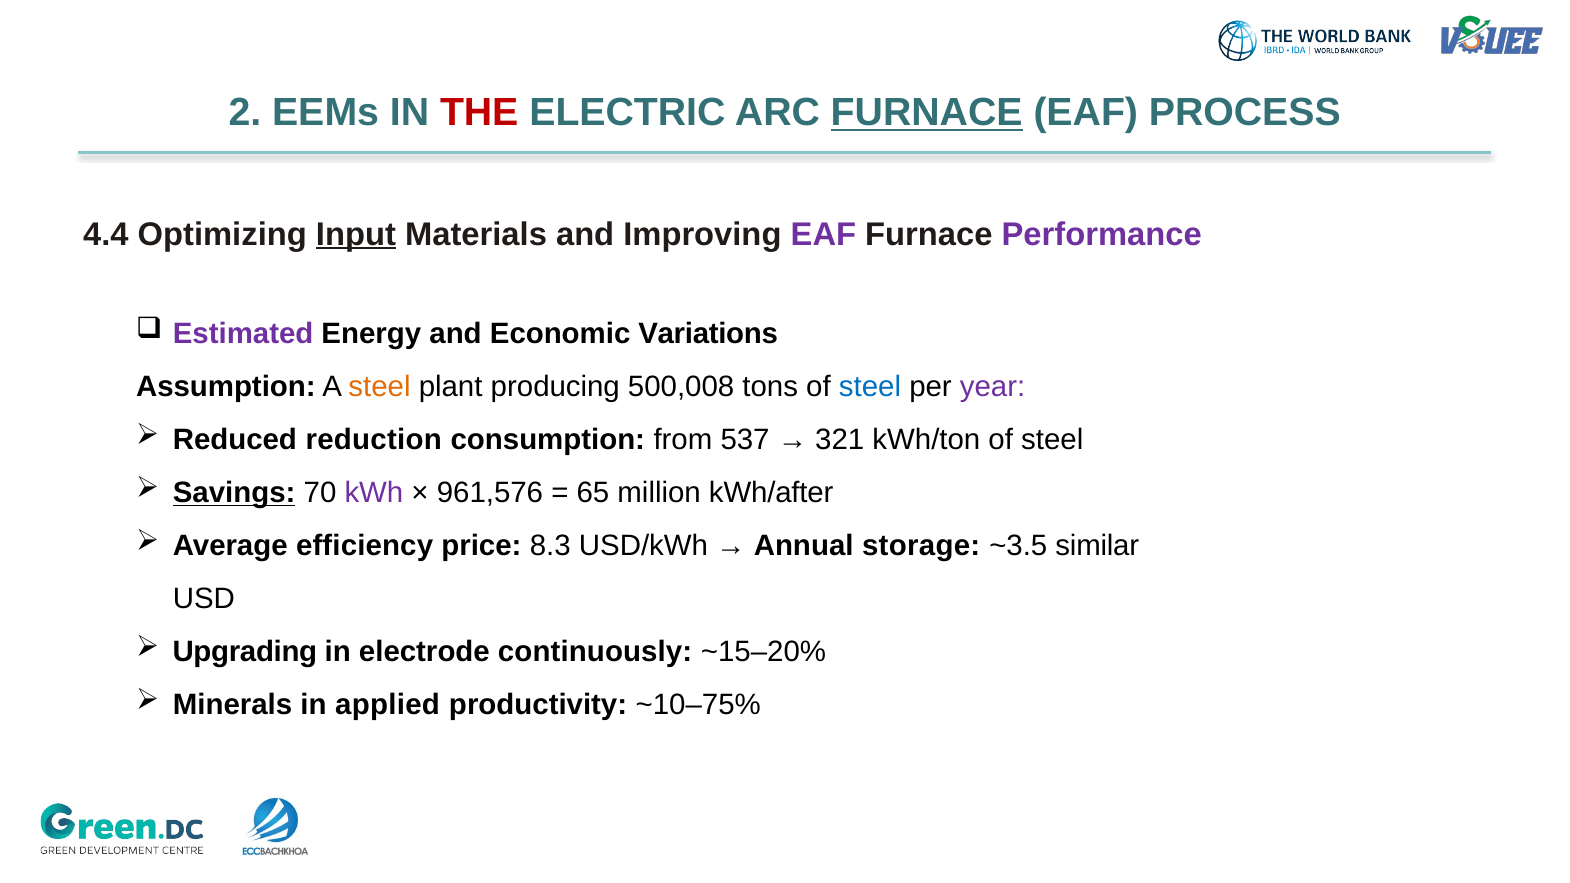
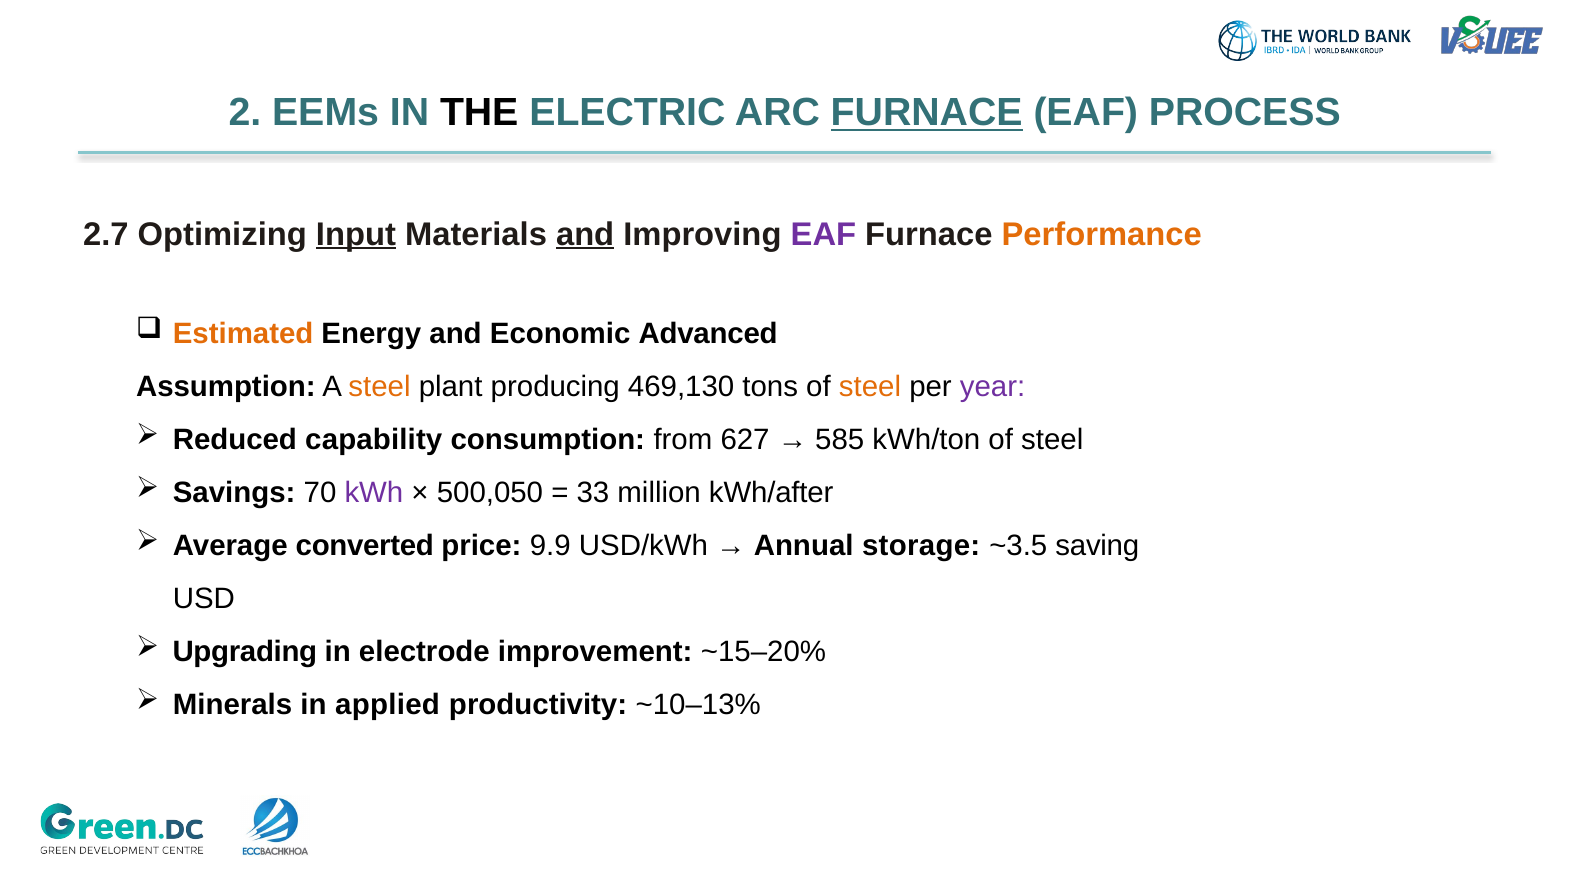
THE colour: red -> black
4.4: 4.4 -> 2.7
and at (585, 234) underline: none -> present
Performance colour: purple -> orange
Estimated colour: purple -> orange
Variations: Variations -> Advanced
500,008: 500,008 -> 469,130
steel at (870, 387) colour: blue -> orange
reduction: reduction -> capability
537: 537 -> 627
321: 321 -> 585
Savings underline: present -> none
961,576: 961,576 -> 500,050
65: 65 -> 33
efficiency: efficiency -> converted
8.3: 8.3 -> 9.9
similar: similar -> saving
continuously: continuously -> improvement
~10–75%: ~10–75% -> ~10–13%
